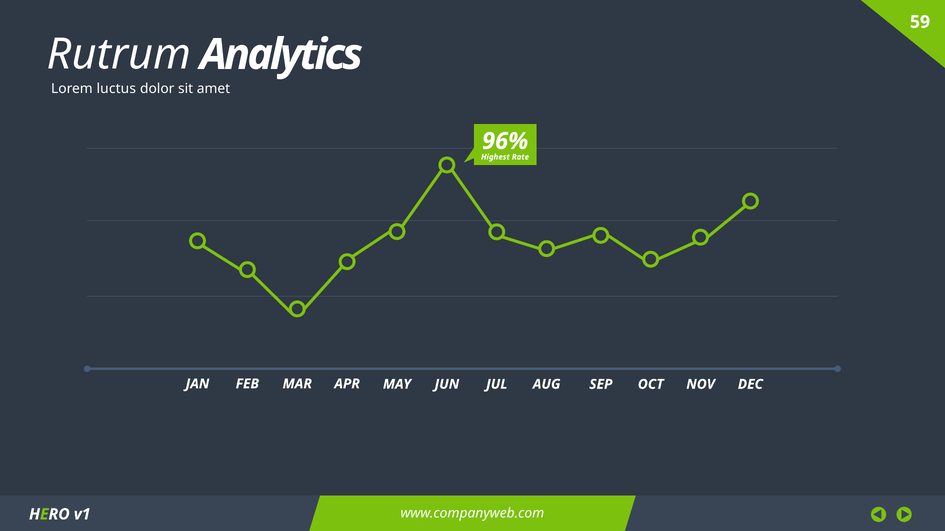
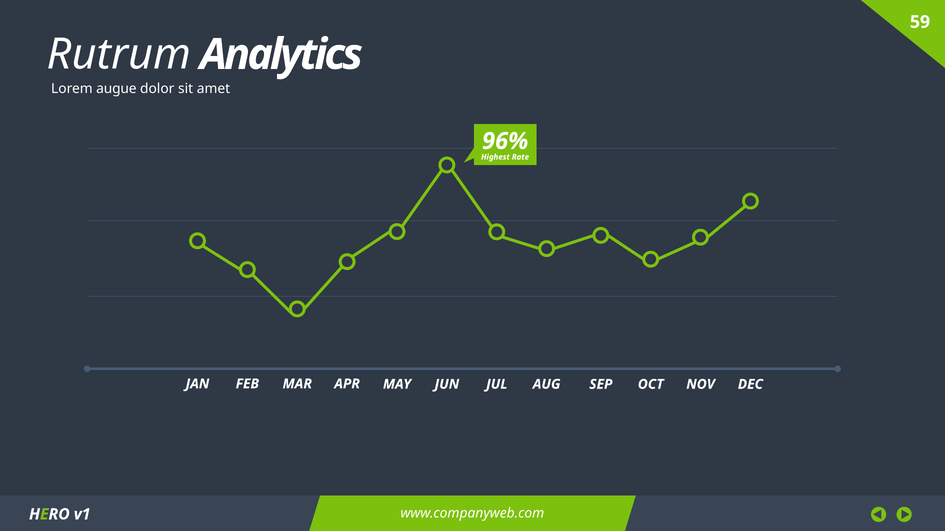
luctus: luctus -> augue
